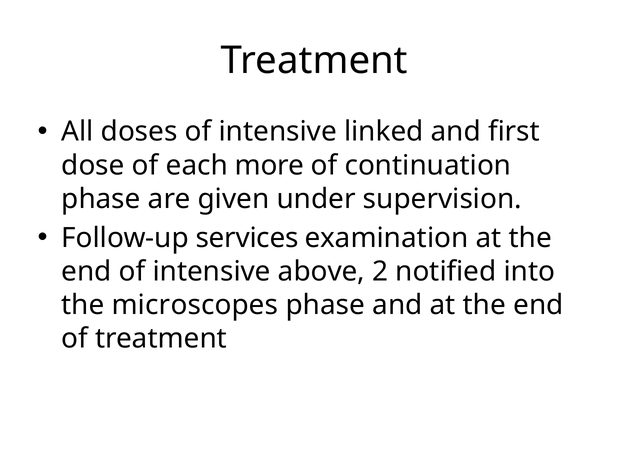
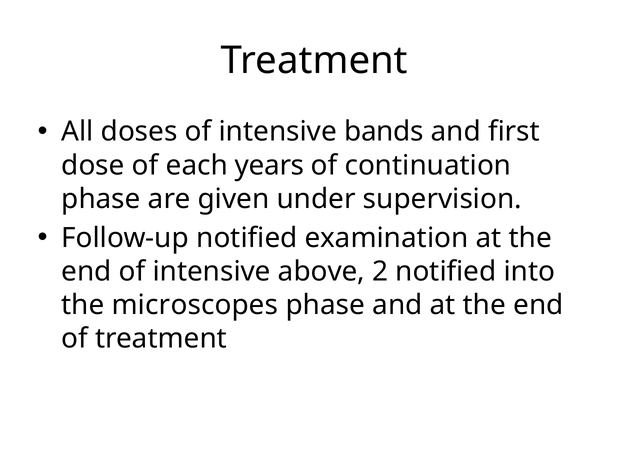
linked: linked -> bands
more: more -> years
Follow-up services: services -> notified
